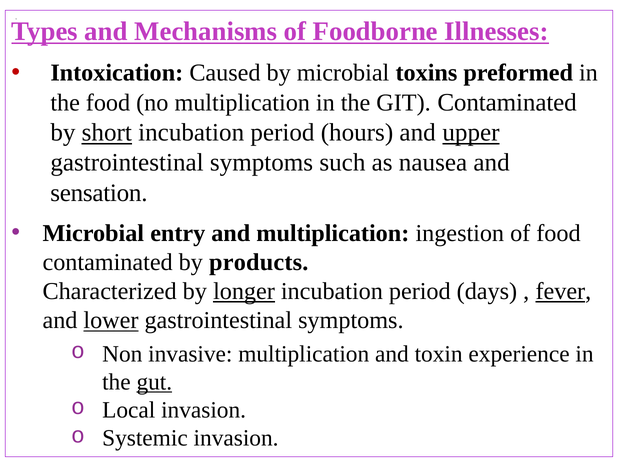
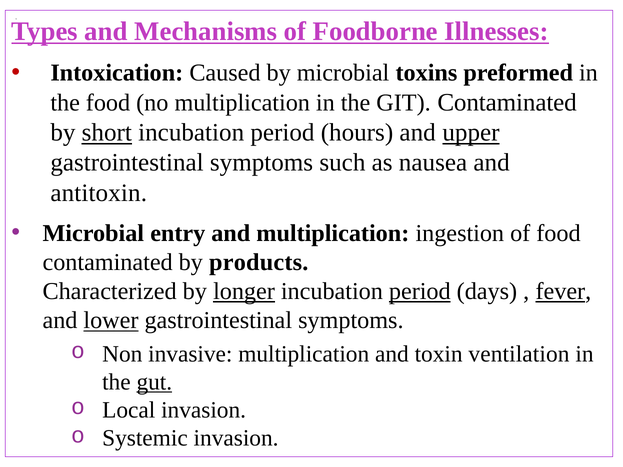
sensation: sensation -> antitoxin
period at (420, 291) underline: none -> present
experience: experience -> ventilation
